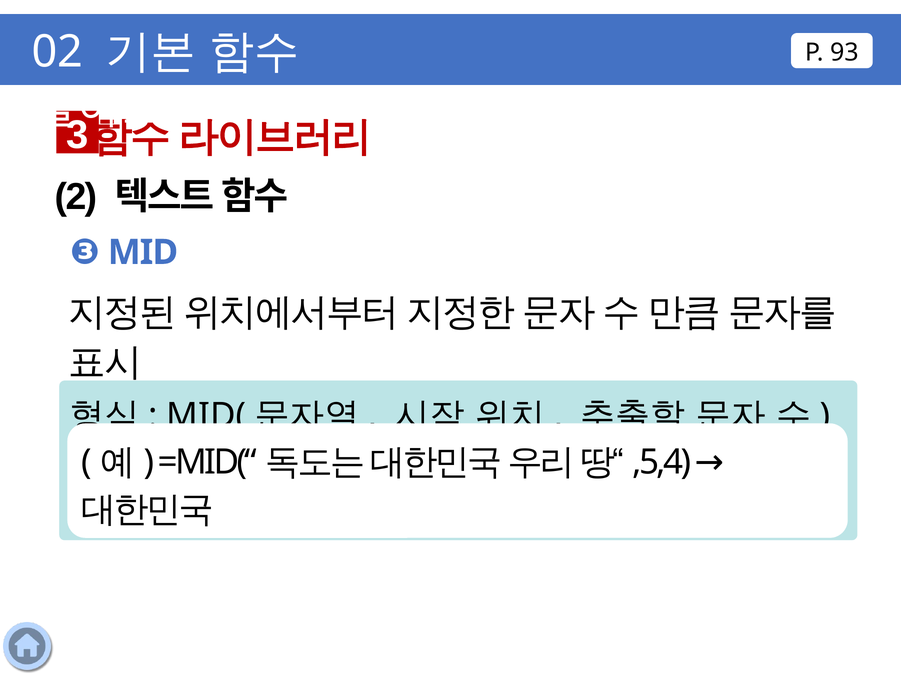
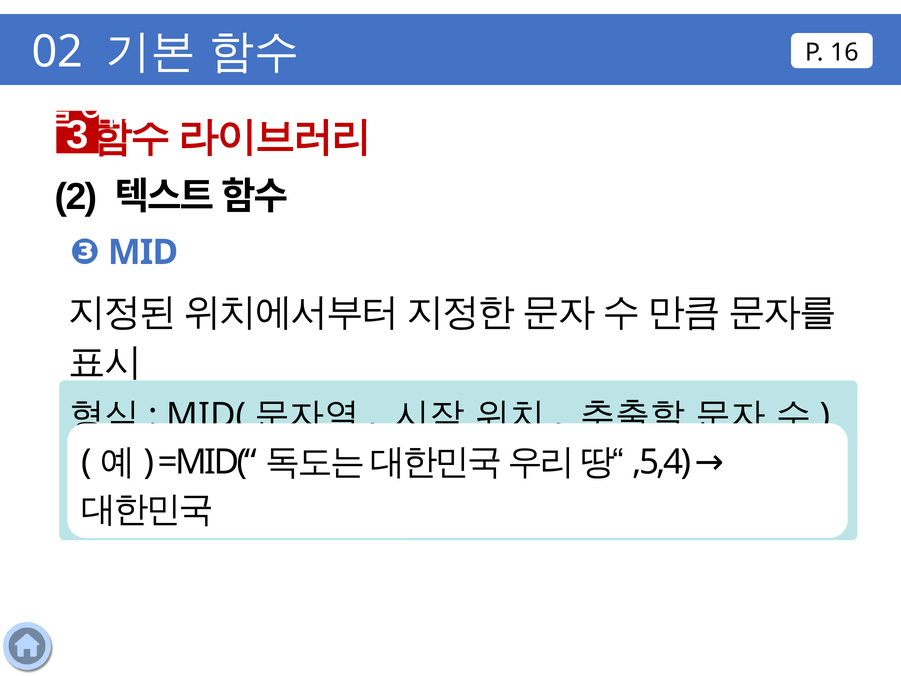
93: 93 -> 16
